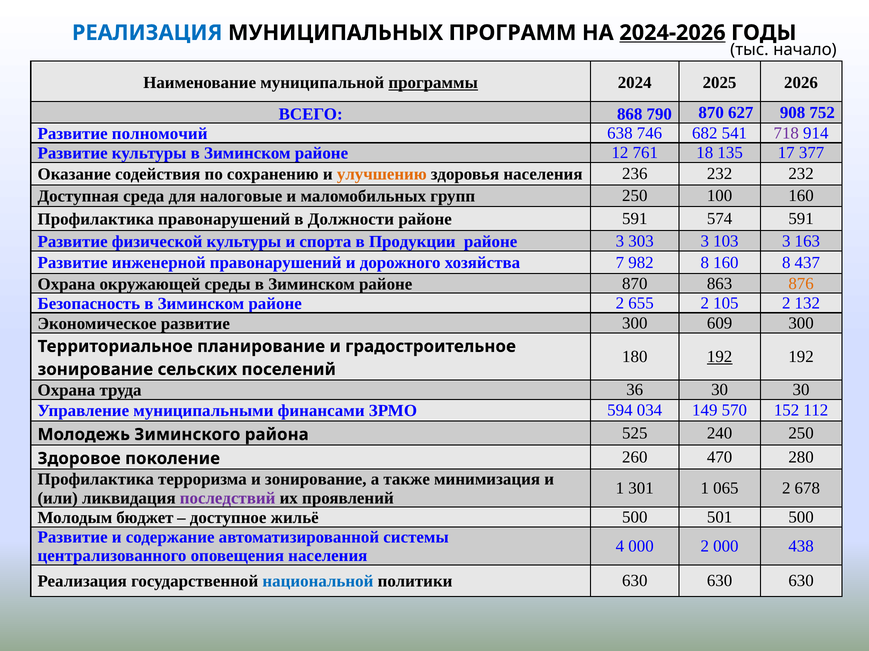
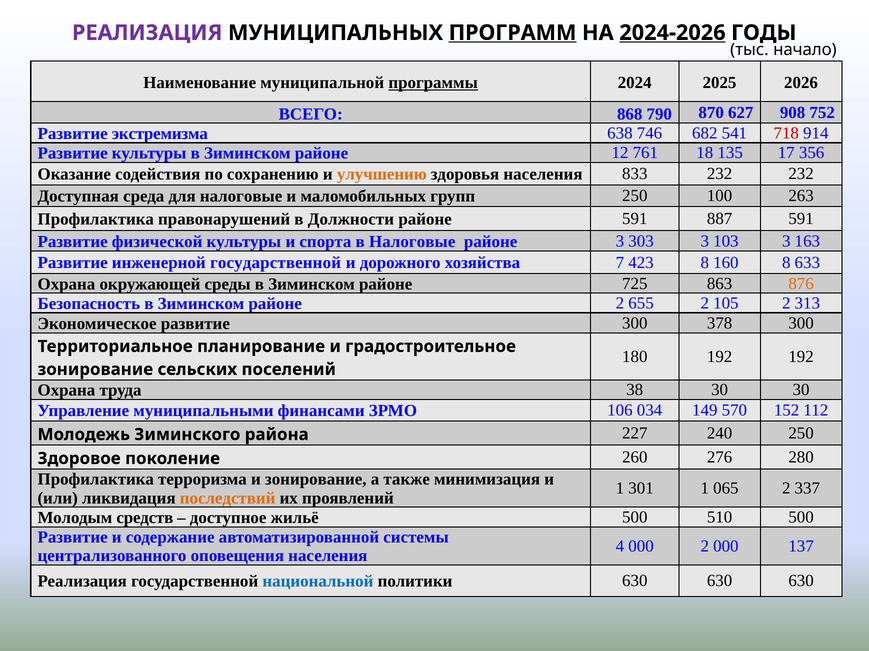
РЕАЛИЗАЦИЯ at (147, 33) colour: blue -> purple
ПРОГРАММ underline: none -> present
полномочий: полномочий -> экстремизма
718 colour: purple -> red
377: 377 -> 356
236: 236 -> 833
100 160: 160 -> 263
574: 574 -> 887
в Продукции: Продукции -> Налоговые
инженерной правонарушений: правонарушений -> государственной
982: 982 -> 423
437: 437 -> 633
районе 870: 870 -> 725
132: 132 -> 313
609: 609 -> 378
192 at (720, 357) underline: present -> none
36: 36 -> 38
594: 594 -> 106
525: 525 -> 227
470: 470 -> 276
678: 678 -> 337
последствий colour: purple -> orange
бюджет: бюджет -> средств
501: 501 -> 510
438: 438 -> 137
